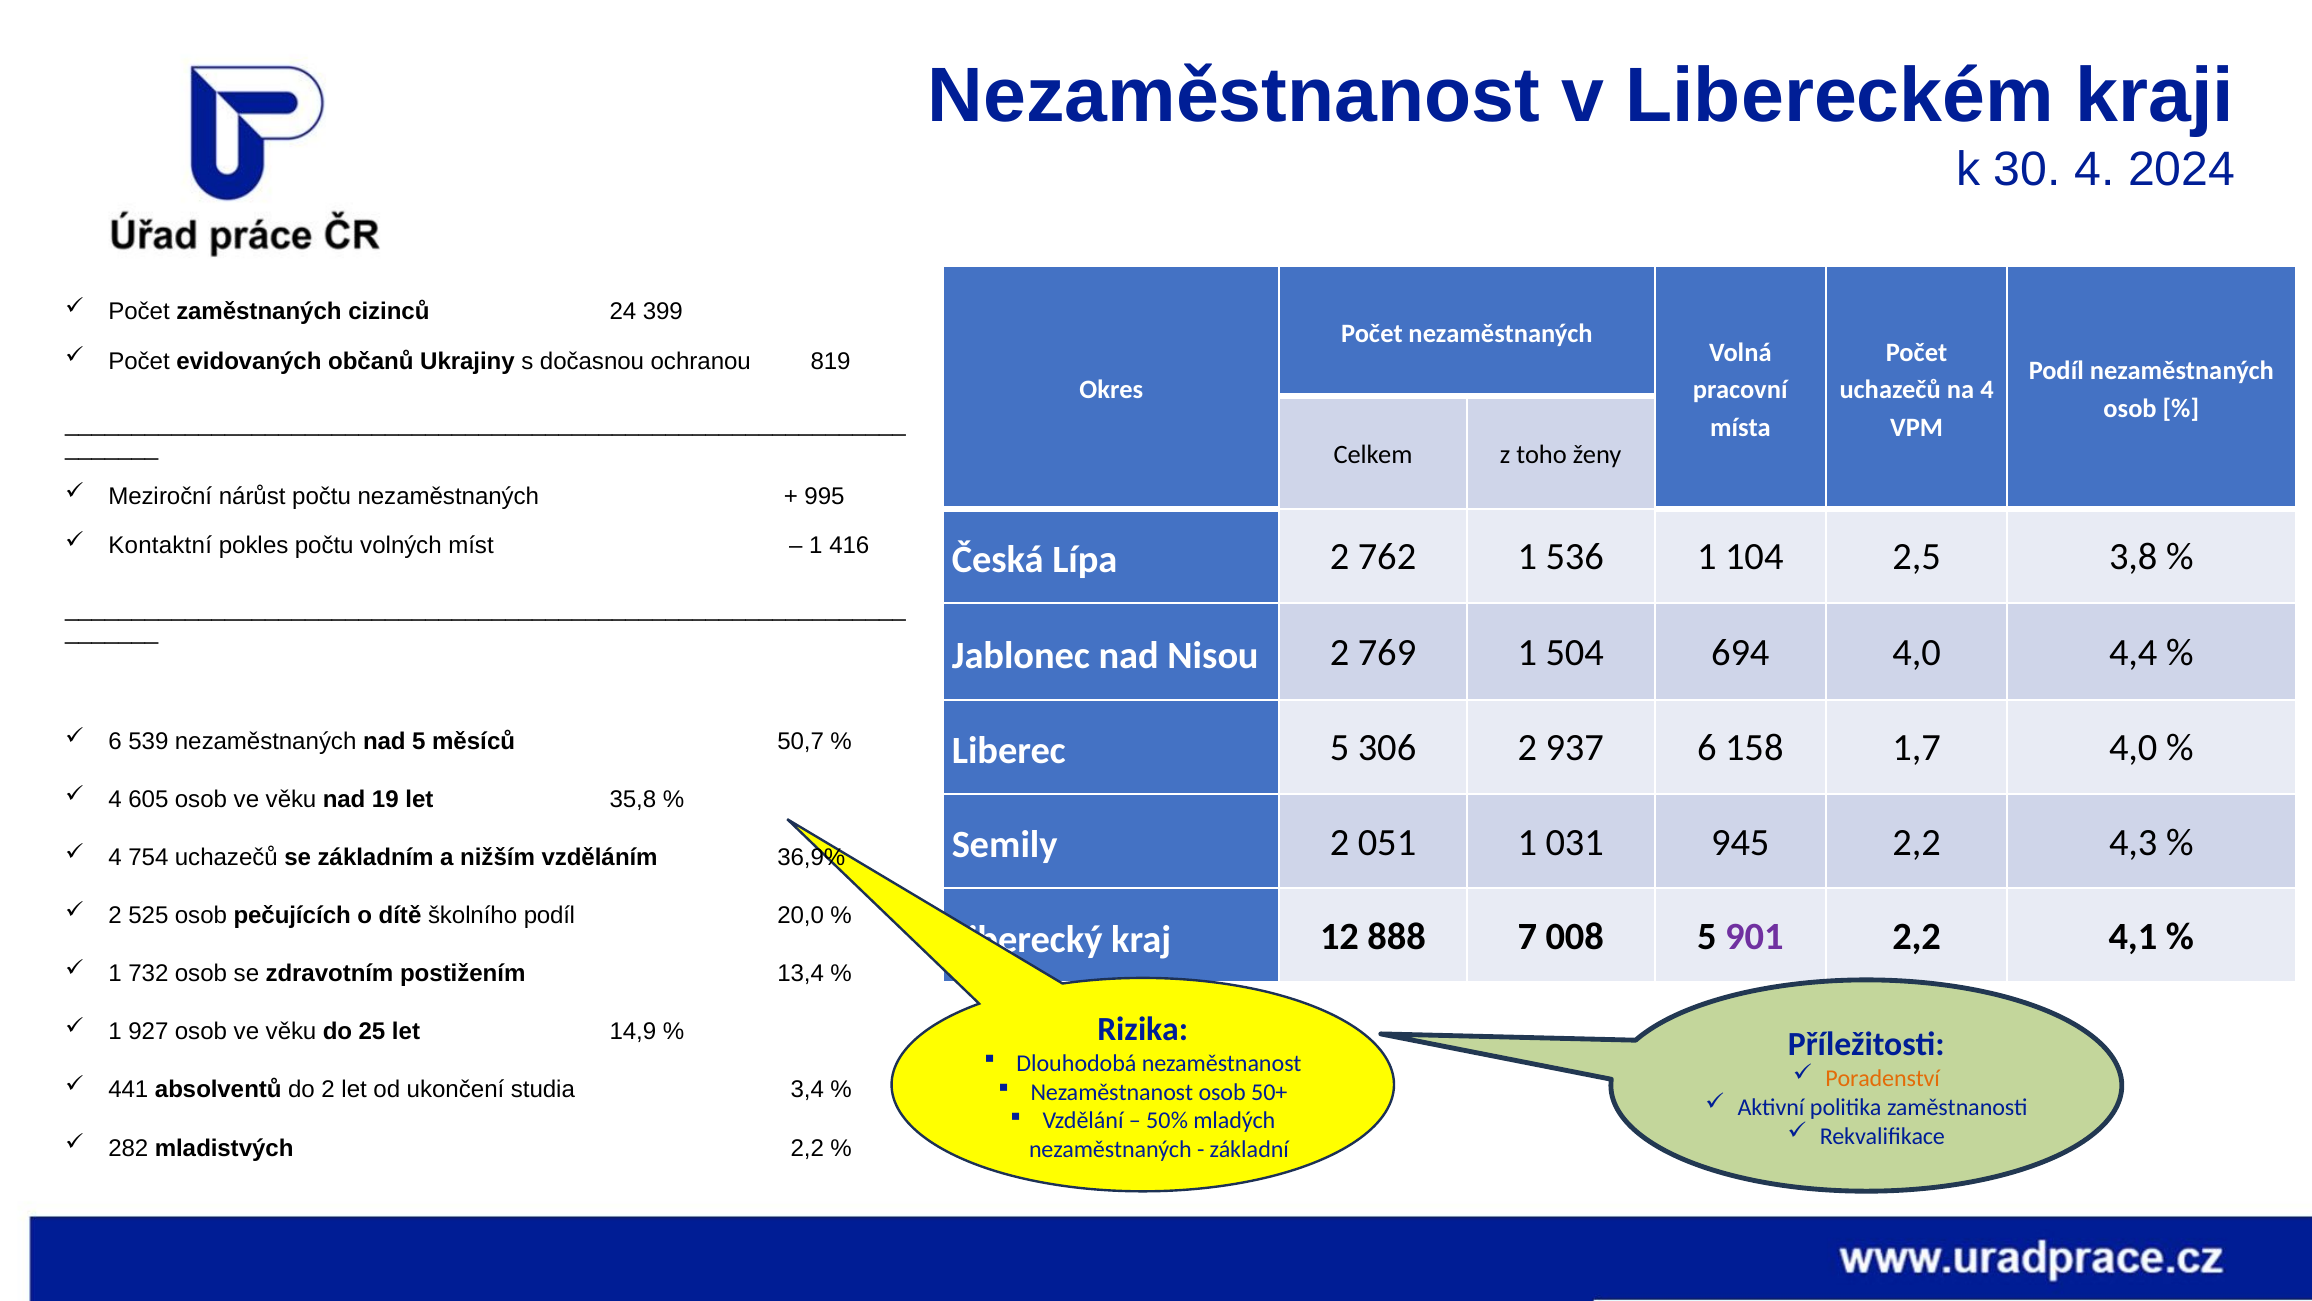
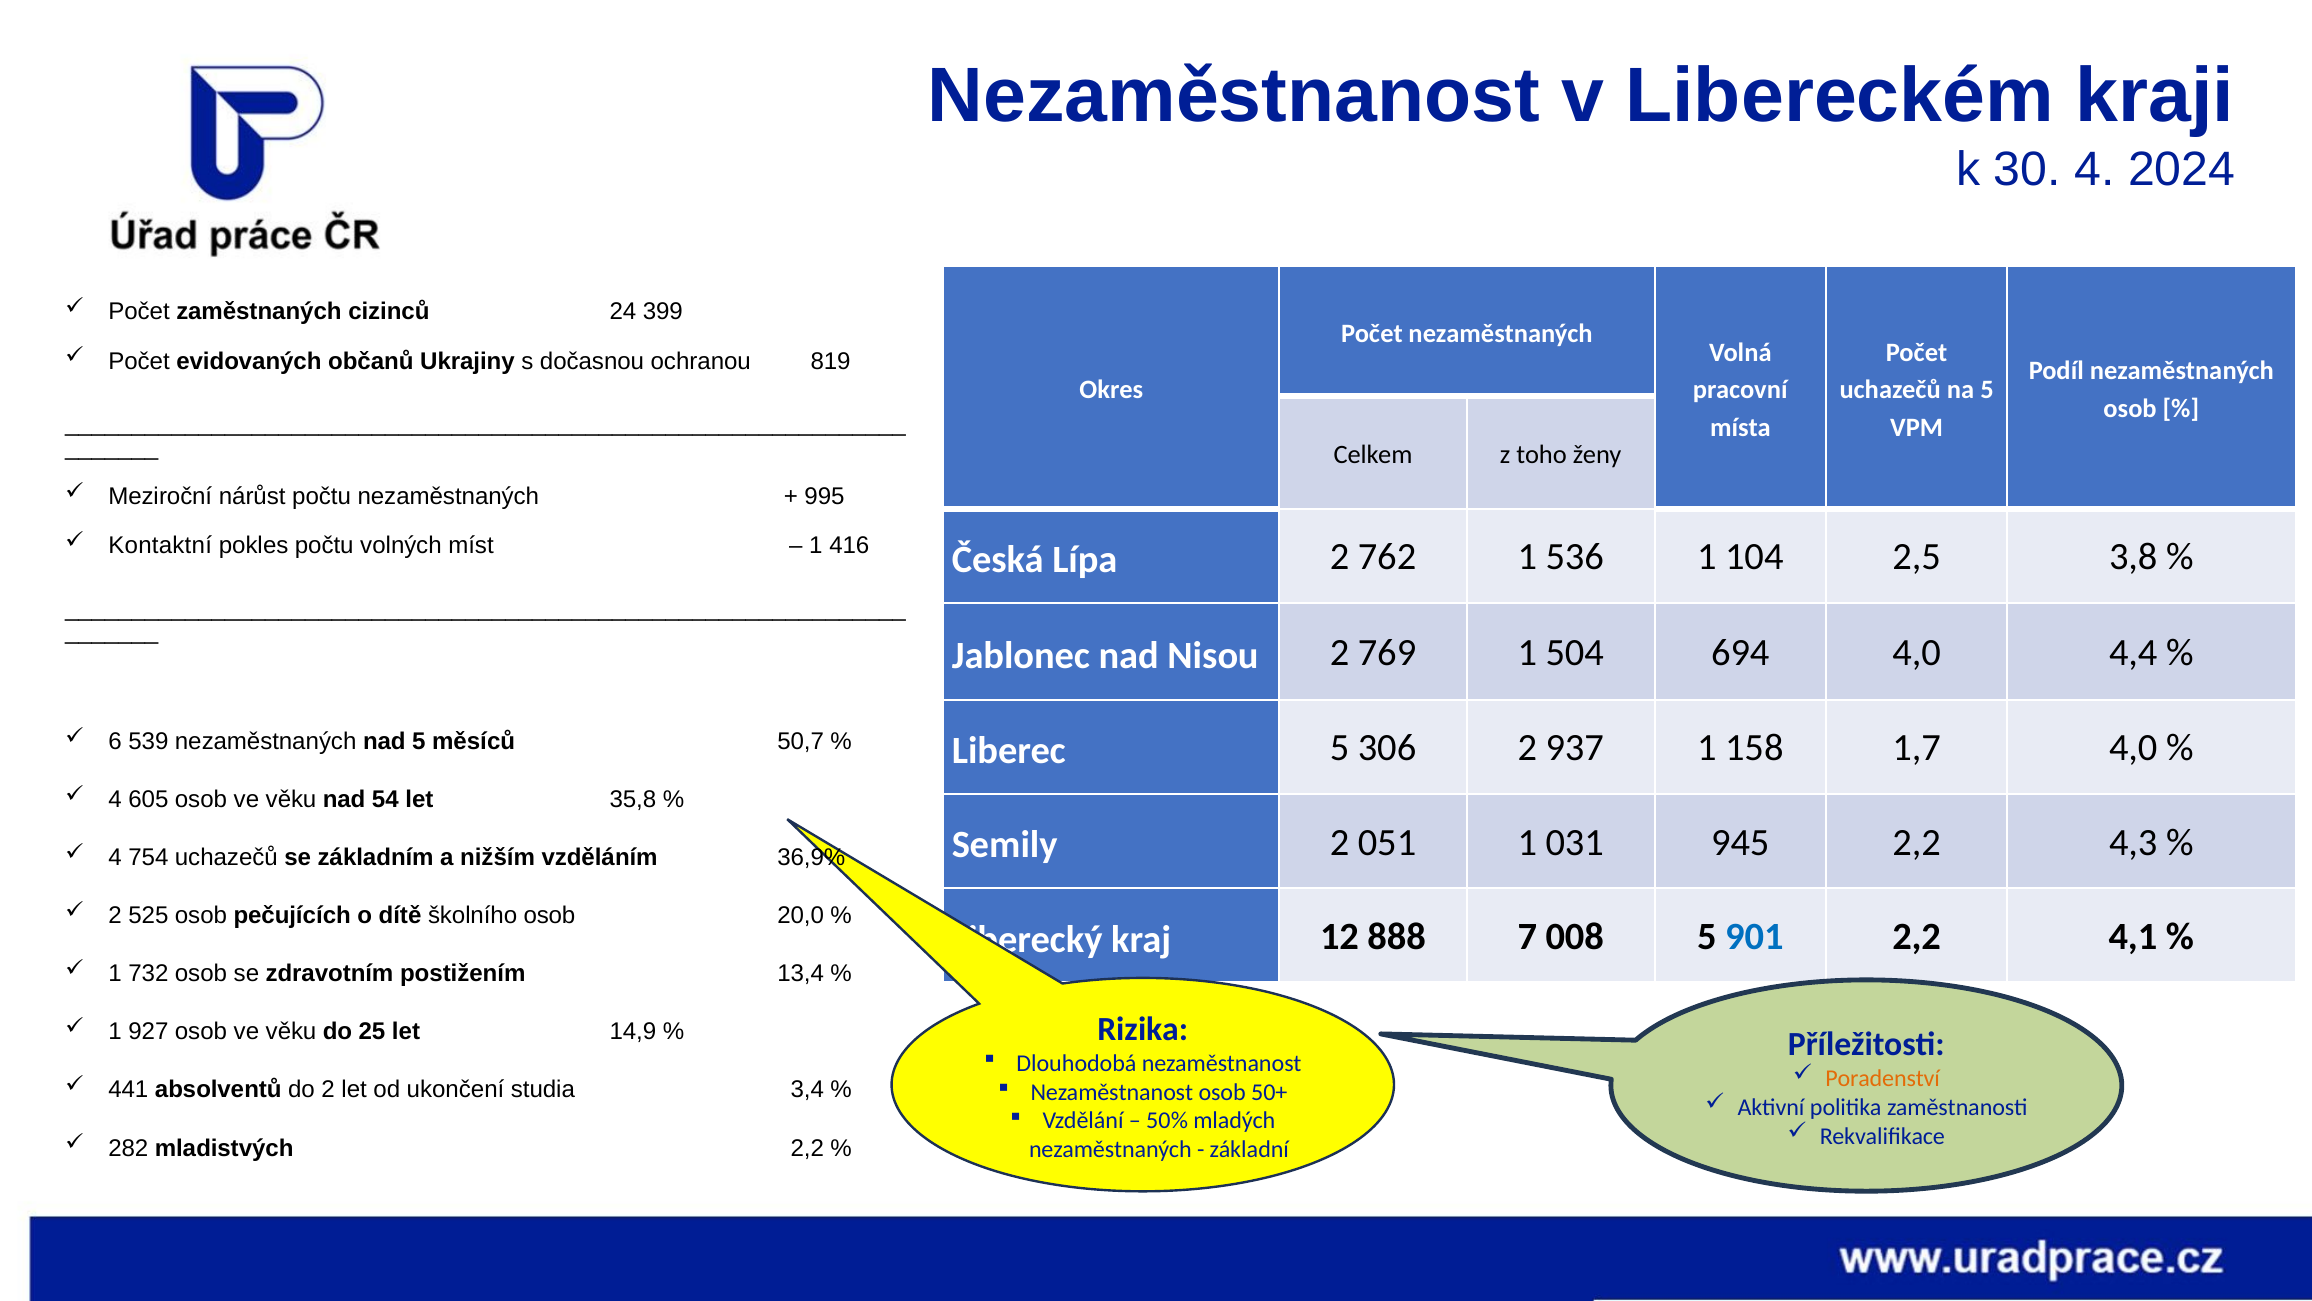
na 4: 4 -> 5
937 6: 6 -> 1
19: 19 -> 54
školního podíl: podíl -> osob
901 colour: purple -> blue
